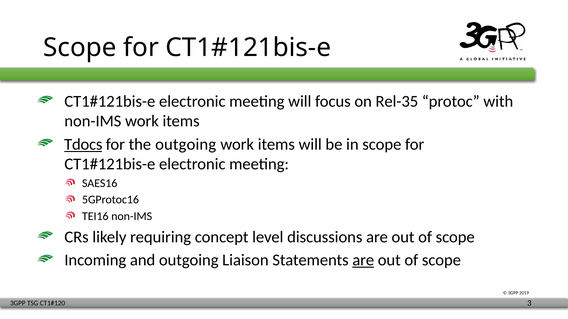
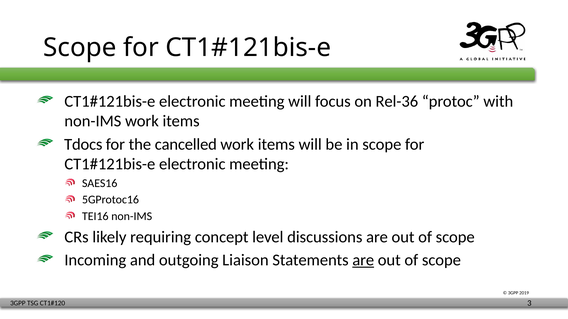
Rel-35: Rel-35 -> Rel-36
Tdocs underline: present -> none
the outgoing: outgoing -> cancelled
